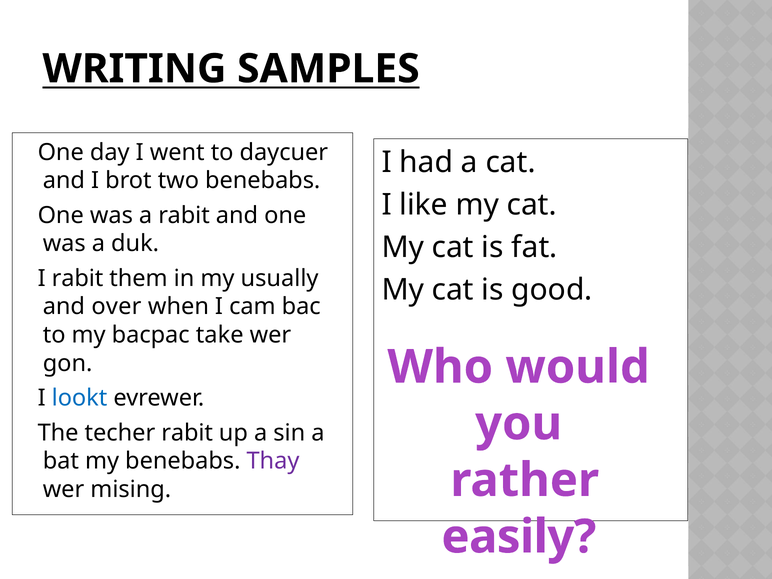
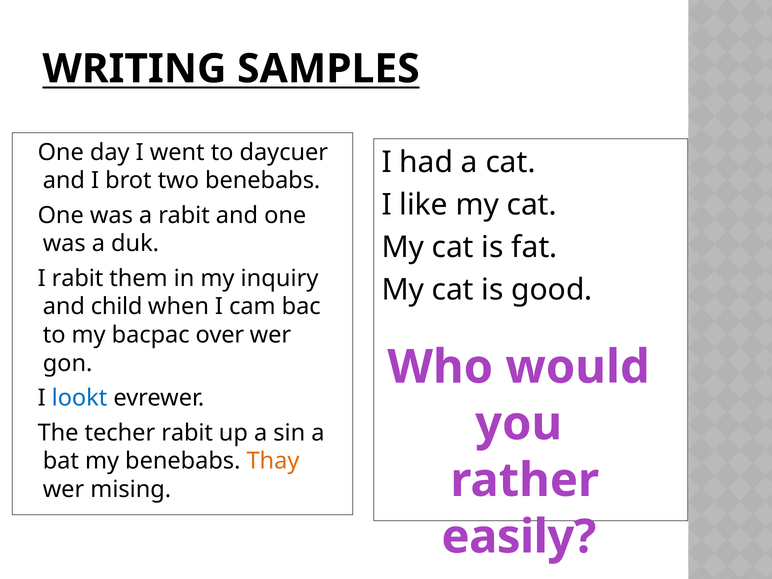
usually: usually -> inquiry
over: over -> child
take: take -> over
Thay colour: purple -> orange
